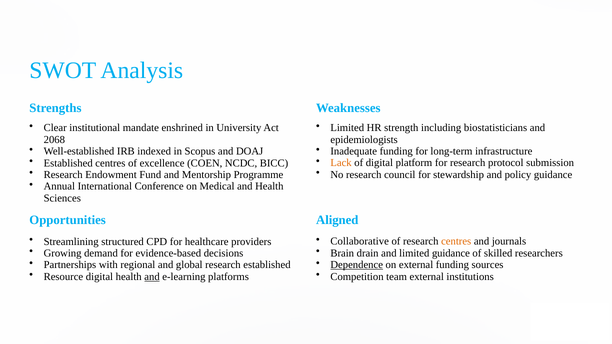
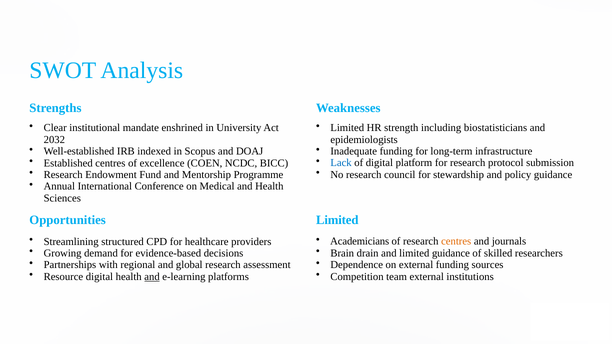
2068: 2068 -> 2032
Lack colour: orange -> blue
Aligned at (337, 220): Aligned -> Limited
Collaborative: Collaborative -> Academicians
research established: established -> assessment
Dependence underline: present -> none
